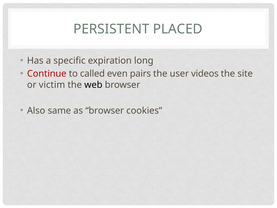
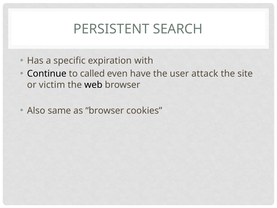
PLACED: PLACED -> SEARCH
long: long -> with
Continue colour: red -> black
pairs: pairs -> have
videos: videos -> attack
